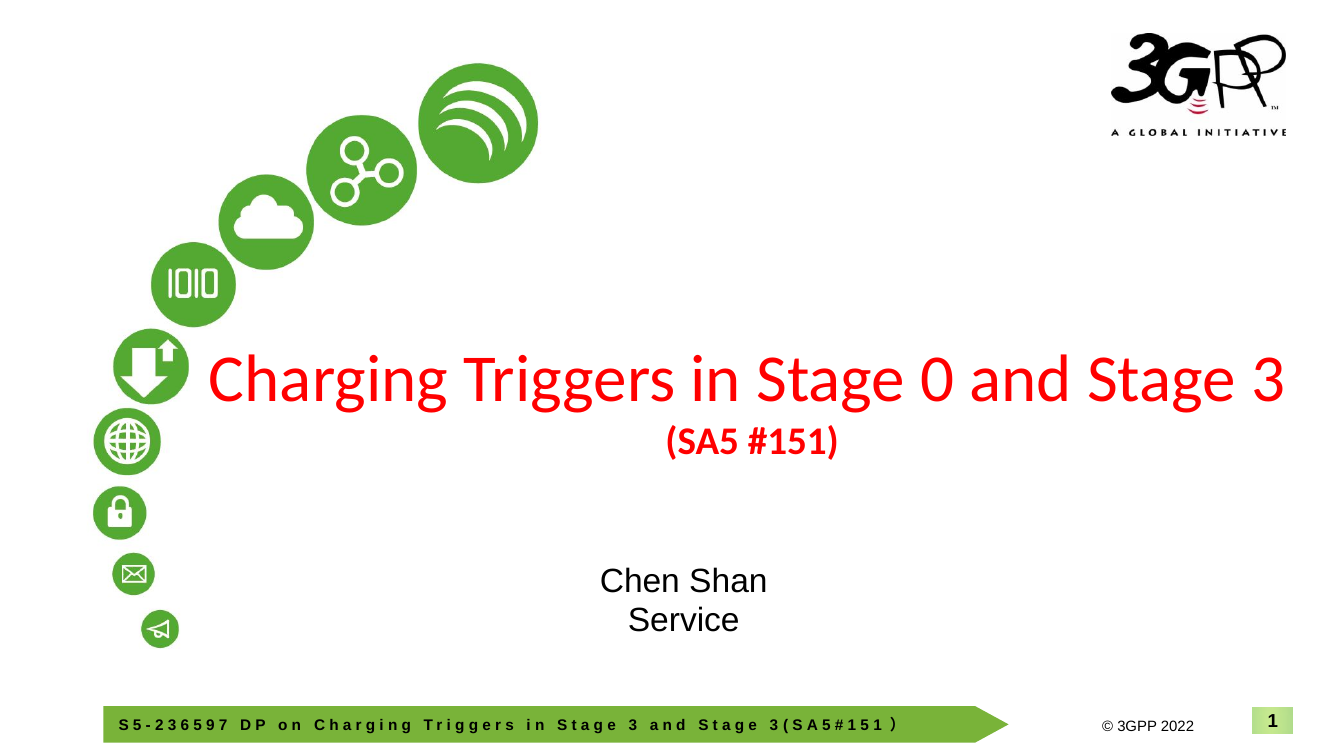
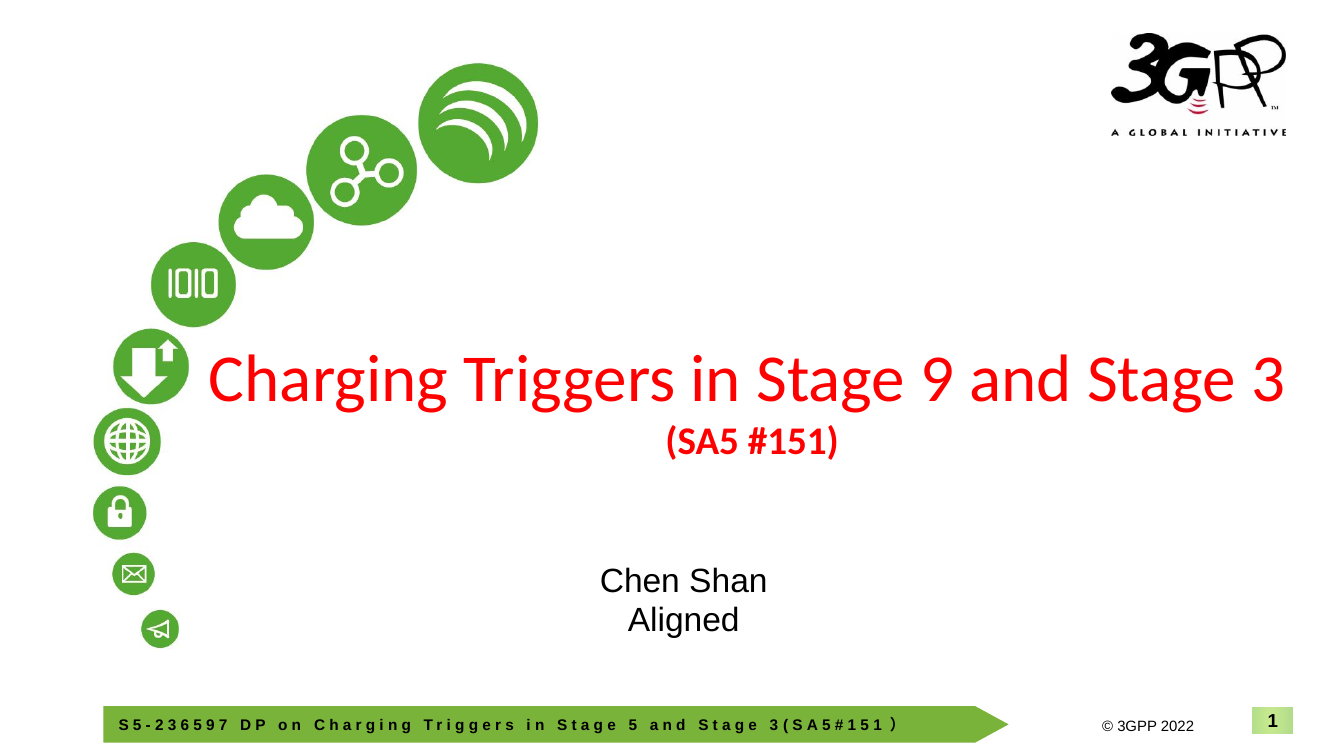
Stage 0: 0 -> 9
Service: Service -> Aligned
3 at (633, 725): 3 -> 5
